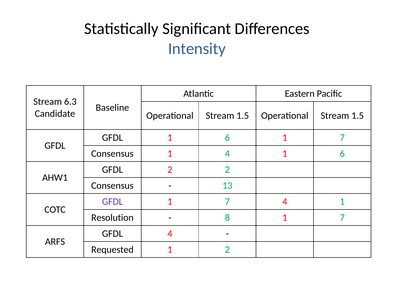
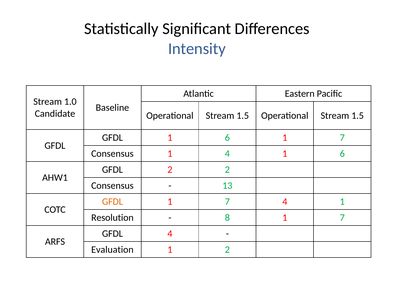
6.3: 6.3 -> 1.0
GFDL at (112, 201) colour: purple -> orange
Requested: Requested -> Evaluation
